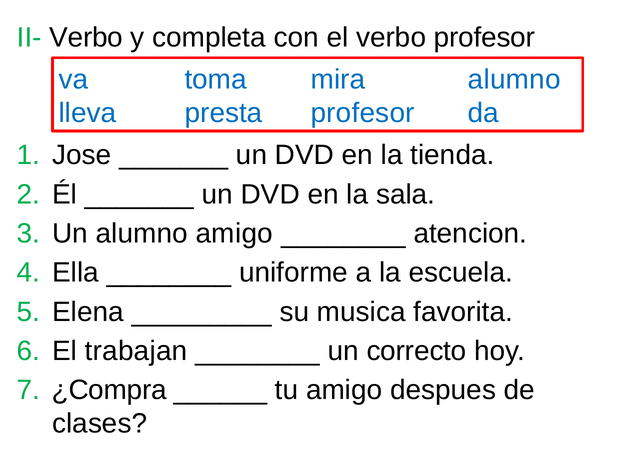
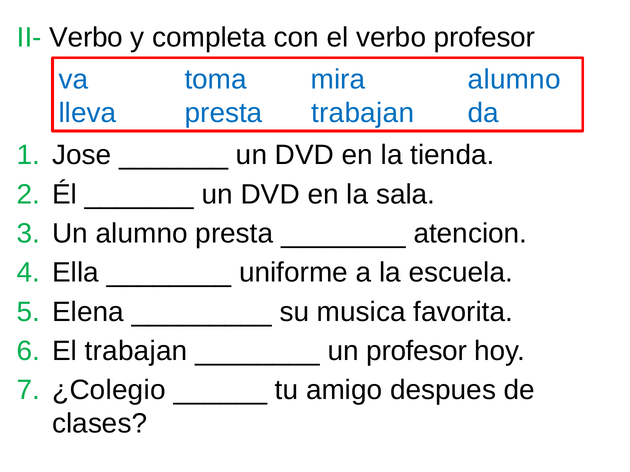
presta profesor: profesor -> trabajan
alumno amigo: amigo -> presta
un correcto: correcto -> profesor
¿Compra: ¿Compra -> ¿Colegio
